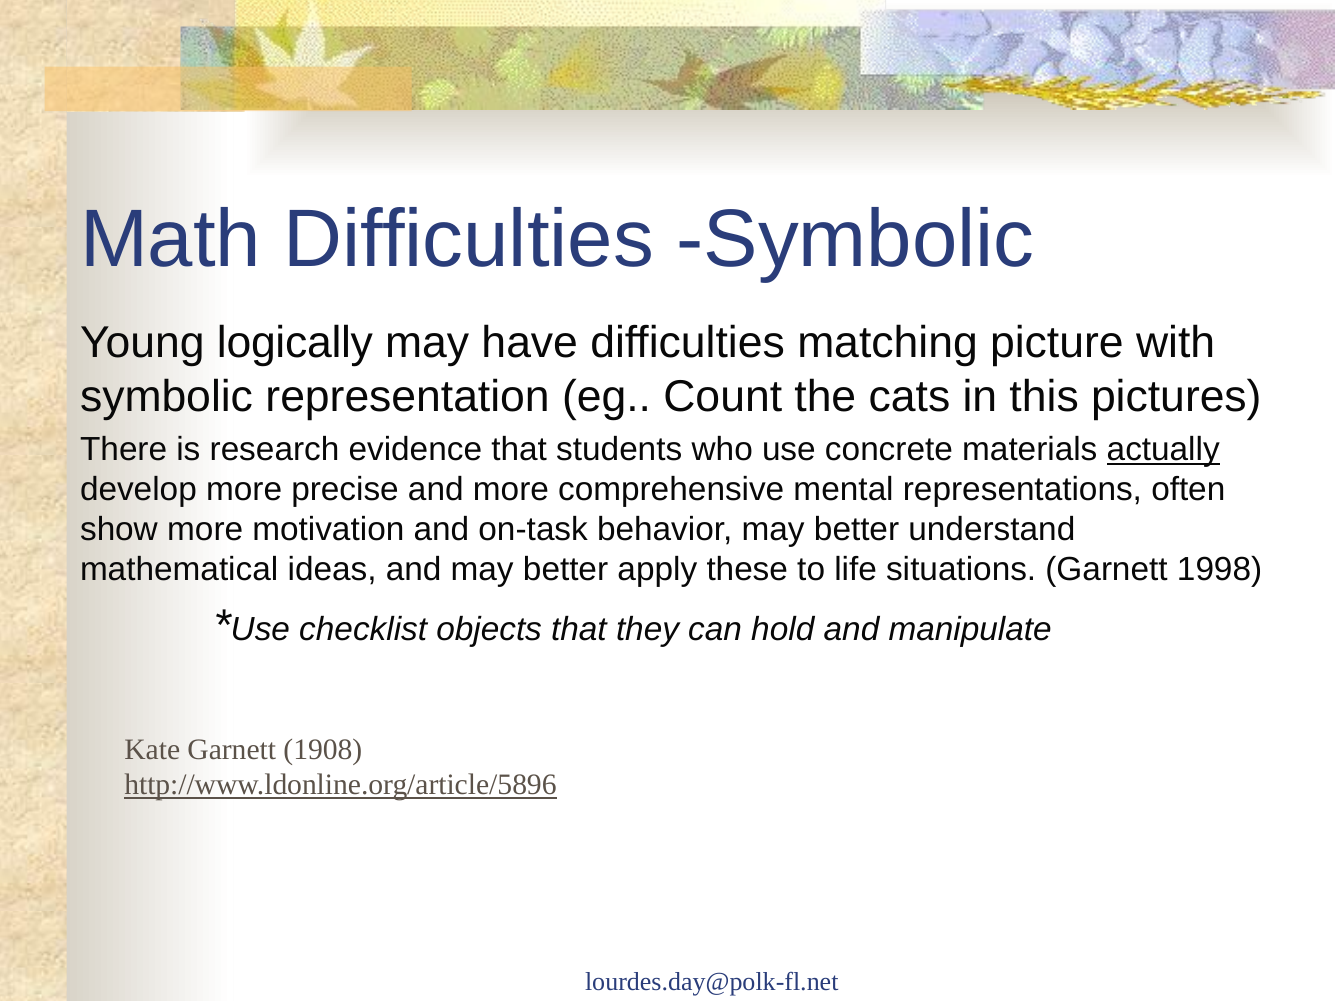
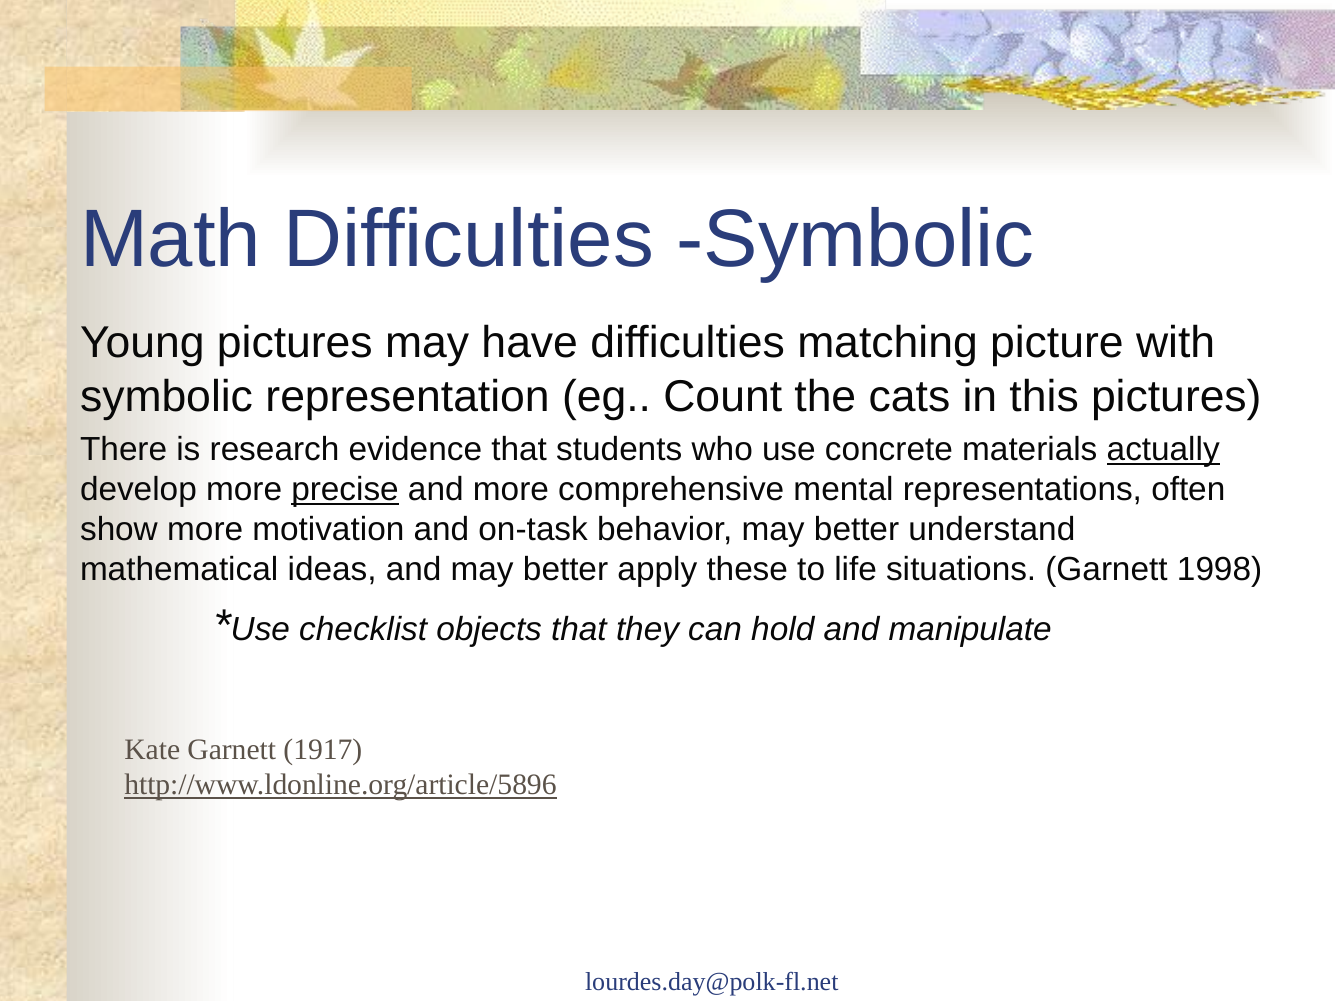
Young logically: logically -> pictures
precise underline: none -> present
1908: 1908 -> 1917
